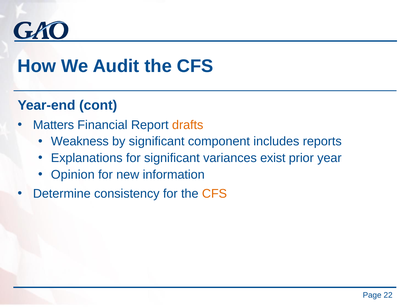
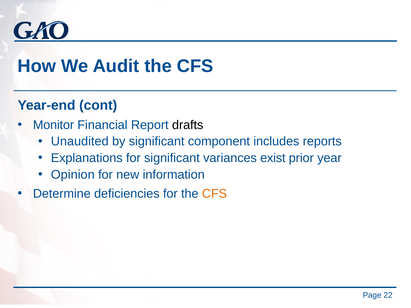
Matters: Matters -> Monitor
drafts colour: orange -> black
Weakness: Weakness -> Unaudited
consistency: consistency -> deficiencies
